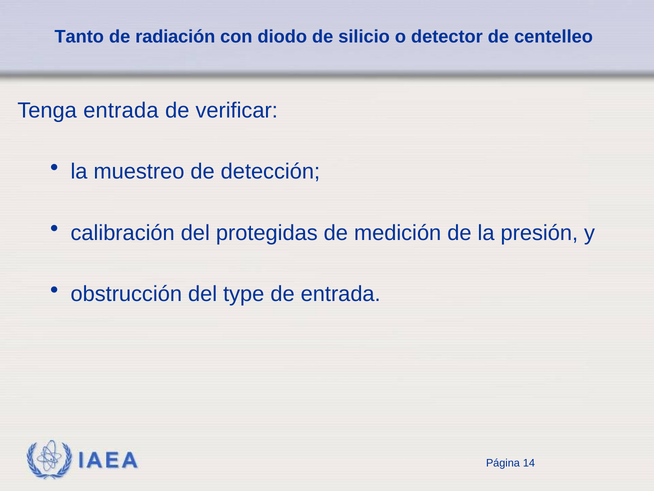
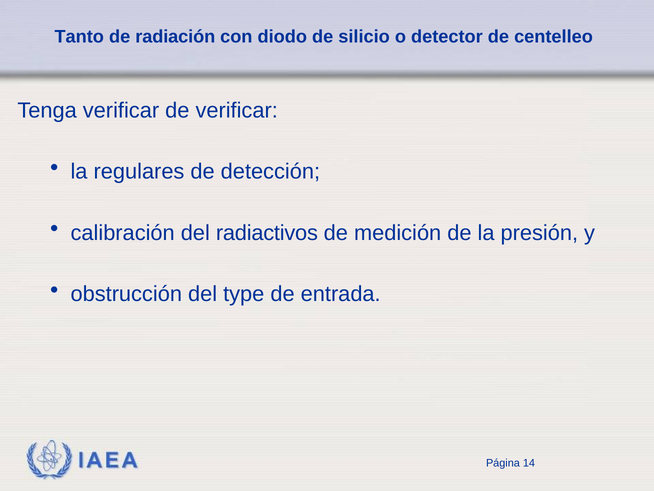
Tenga entrada: entrada -> verificar
muestreo: muestreo -> regulares
protegidas: protegidas -> radiactivos
